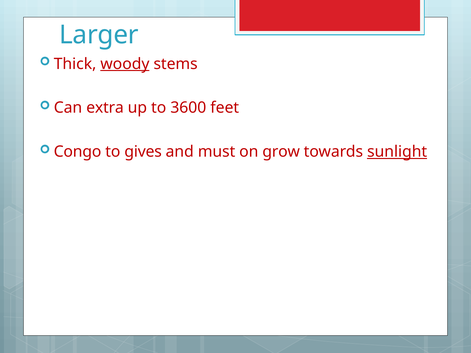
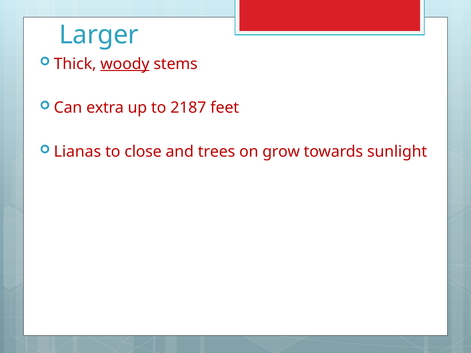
3600: 3600 -> 2187
Congo: Congo -> Lianas
gives: gives -> close
must: must -> trees
sunlight underline: present -> none
